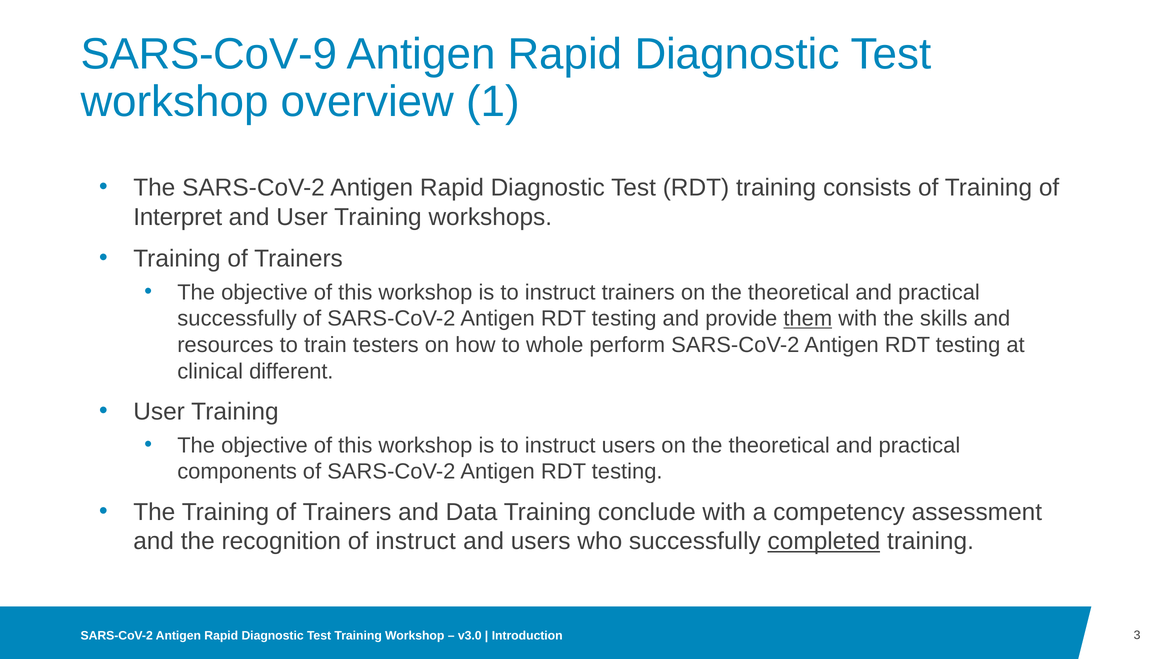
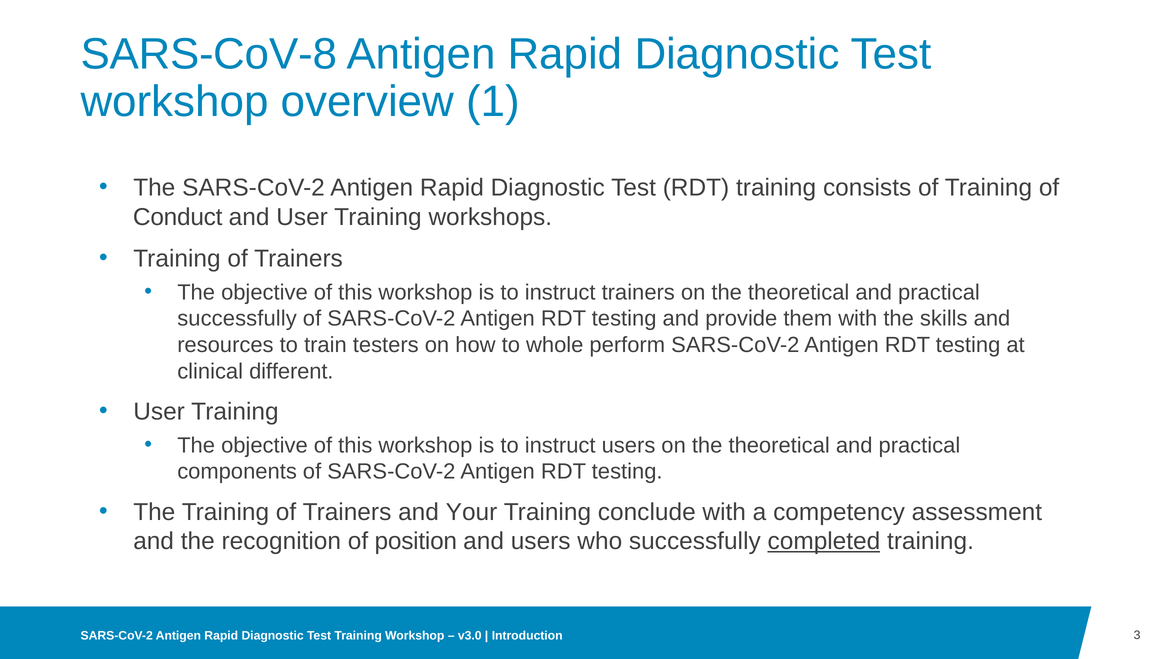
SARS-CoV-9: SARS-CoV-9 -> SARS-CoV-8
Interpret: Interpret -> Conduct
them underline: present -> none
Data: Data -> Your
of instruct: instruct -> position
